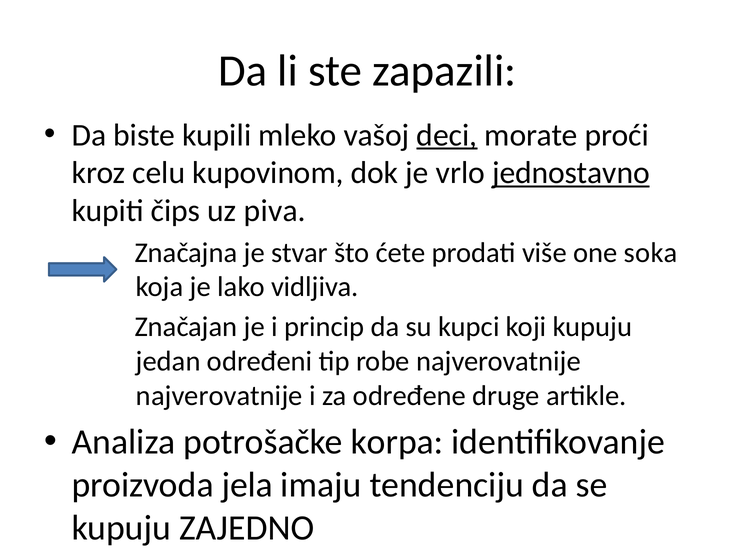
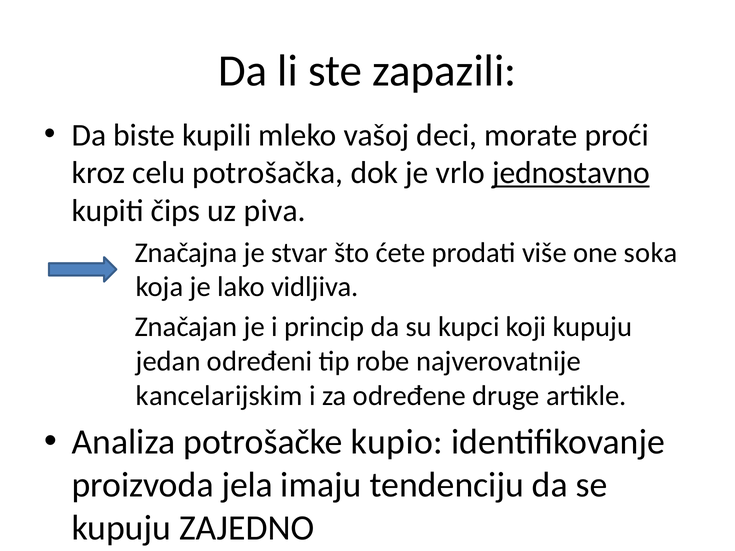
deci underline: present -> none
kupovinom: kupovinom -> potrošačka
najverovatnije at (219, 396): najverovatnije -> kancelarijskim
korpa: korpa -> kupio
